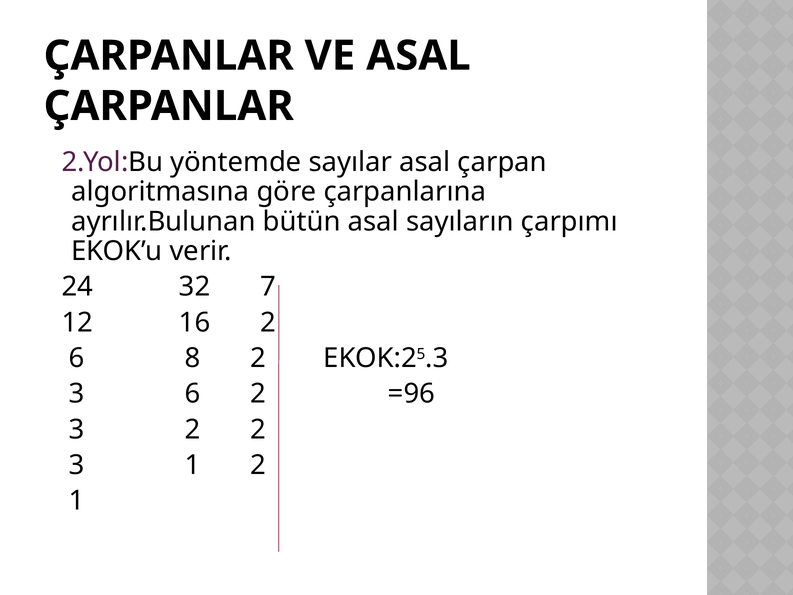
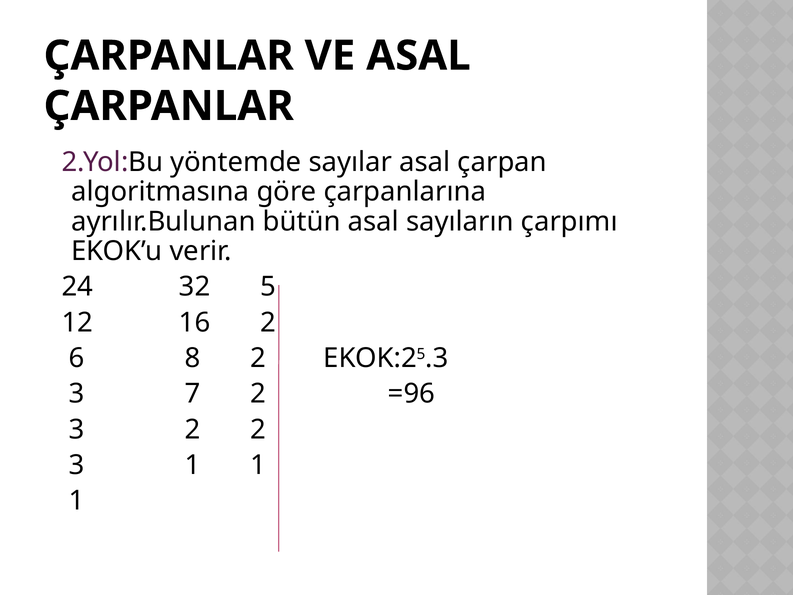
7: 7 -> 5
3 6: 6 -> 7
3 1 2: 2 -> 1
